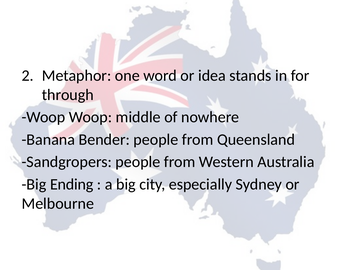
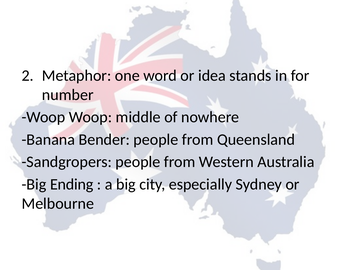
through: through -> number
